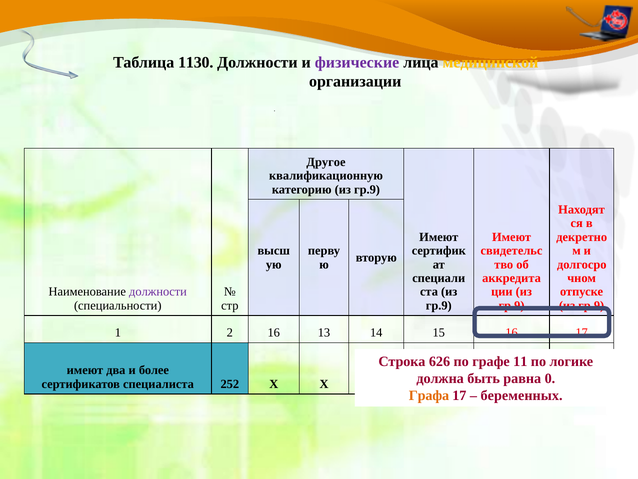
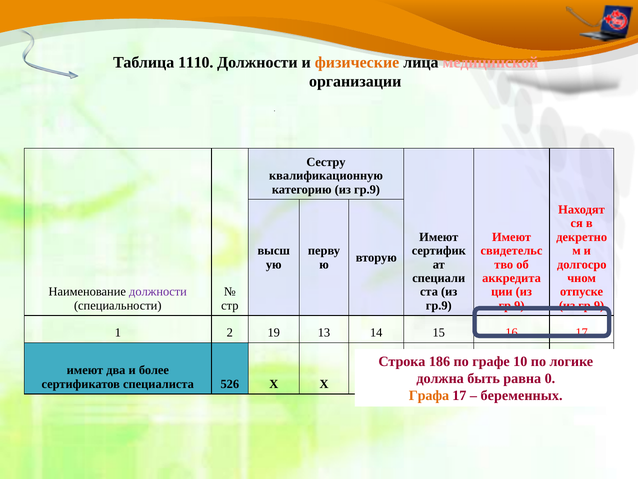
1130: 1130 -> 1110
физические colour: purple -> orange
медицинской colour: yellow -> pink
Другое: Другое -> Сестру
2 16: 16 -> 19
626: 626 -> 186
11: 11 -> 10
252: 252 -> 526
